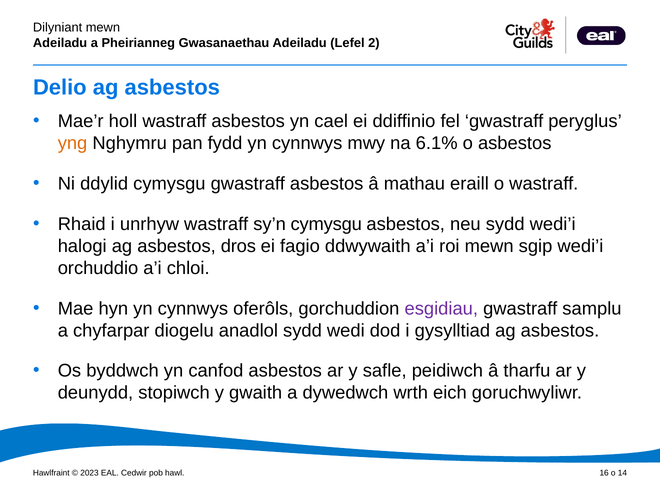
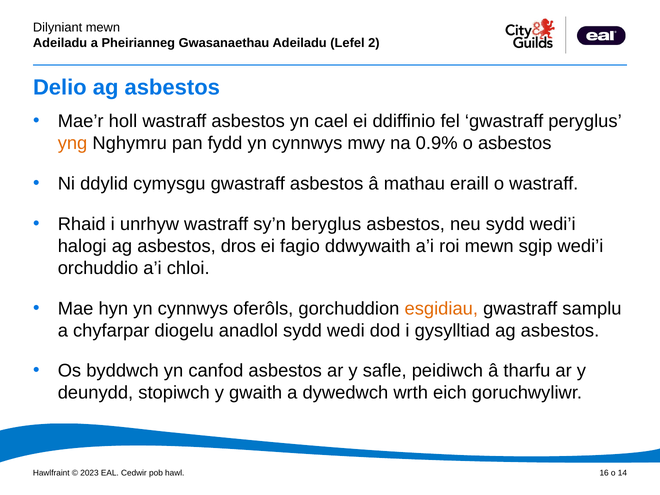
6.1%: 6.1% -> 0.9%
sy’n cymysgu: cymysgu -> beryglus
esgidiau colour: purple -> orange
